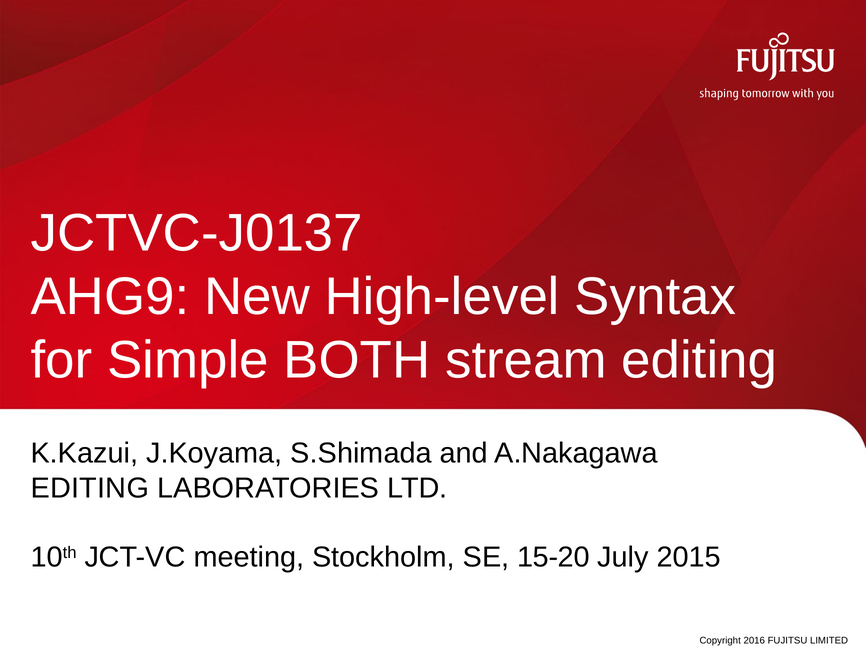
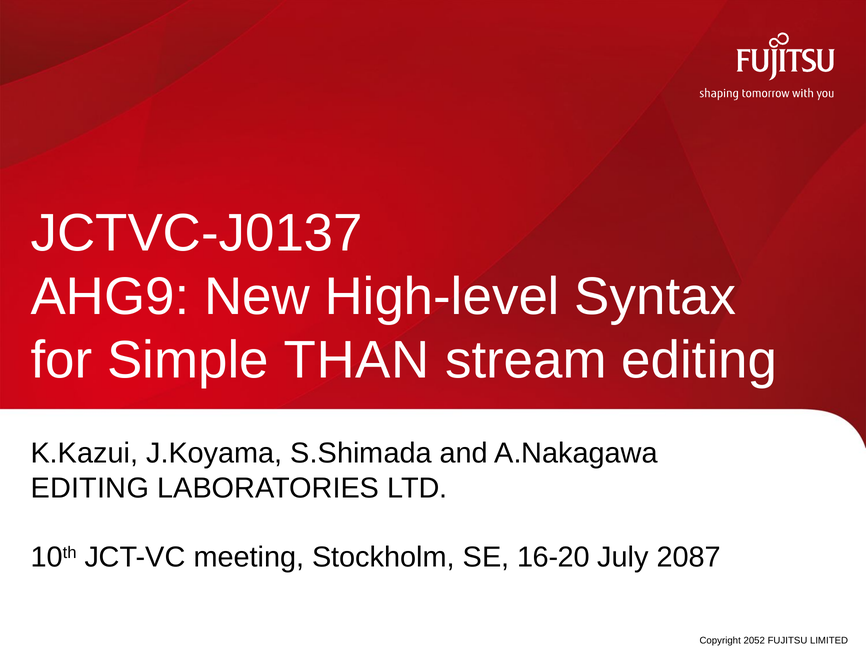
BOTH: BOTH -> THAN
15-20: 15-20 -> 16-20
2015: 2015 -> 2087
2016: 2016 -> 2052
